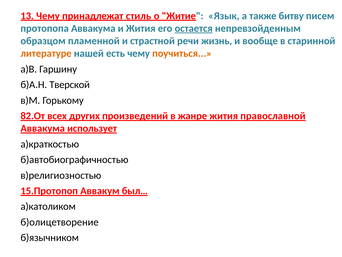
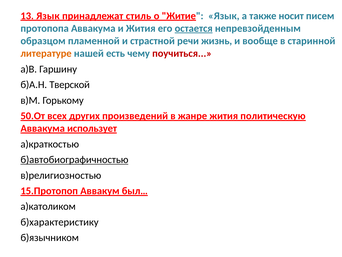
13 Чему: Чему -> Язык
битву: битву -> носит
поучиться colour: orange -> red
82.От: 82.От -> 50.От
православной: православной -> политическую
б)автобиографичностью underline: none -> present
б)олицетворение: б)олицетворение -> б)характеристику
